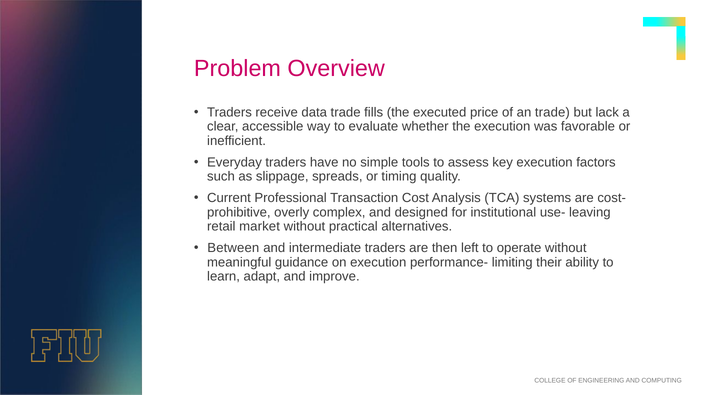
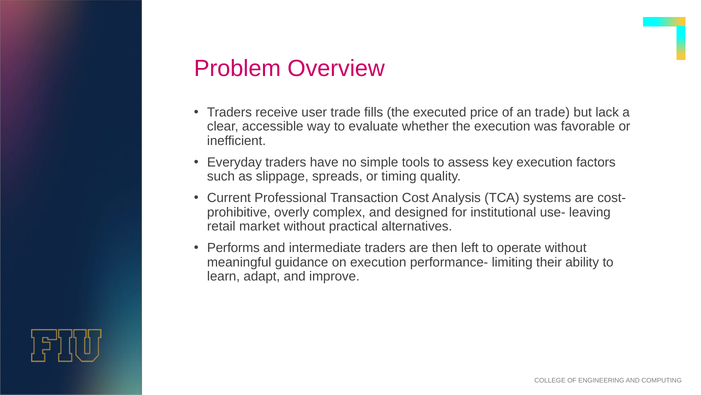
data: data -> user
Between: Between -> Performs
